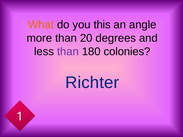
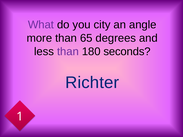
What colour: orange -> purple
this: this -> city
20: 20 -> 65
colonies: colonies -> seconds
